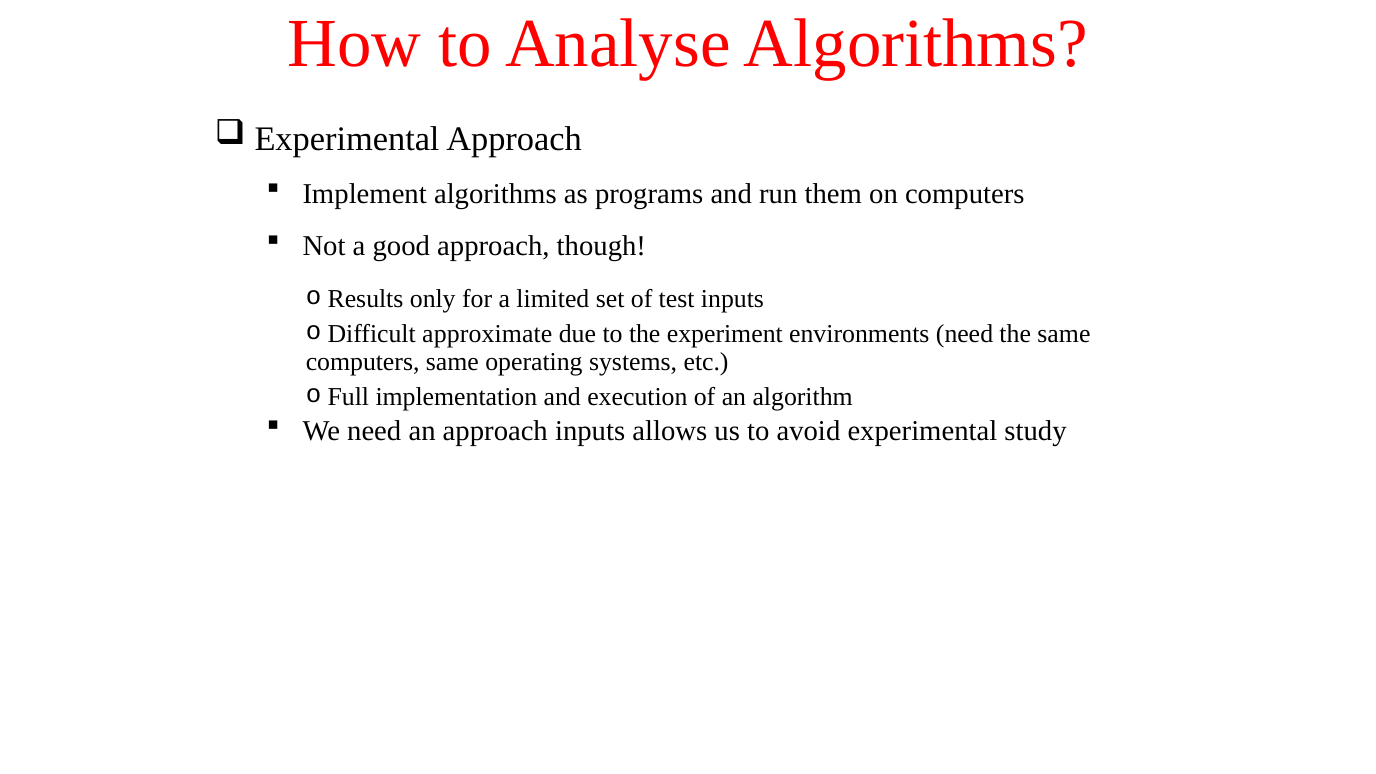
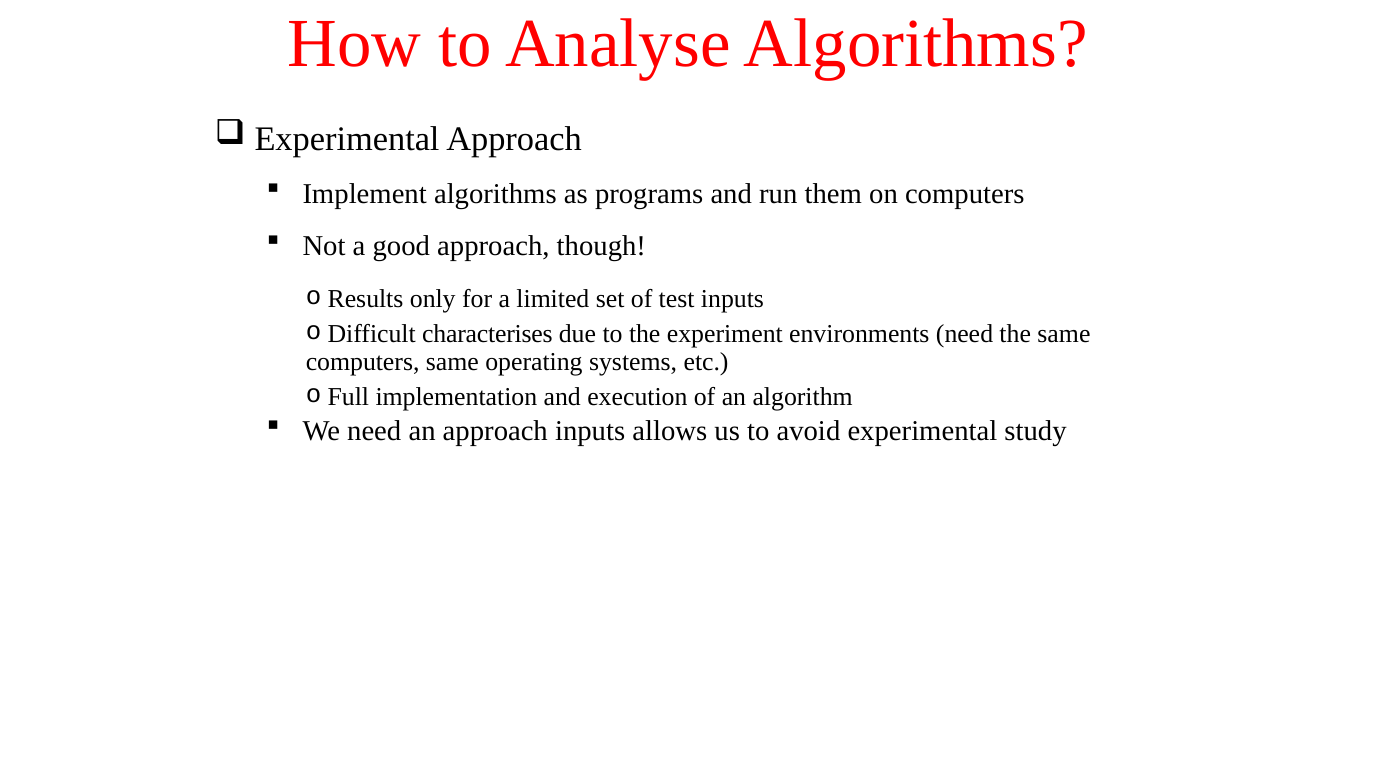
approximate: approximate -> characterises
